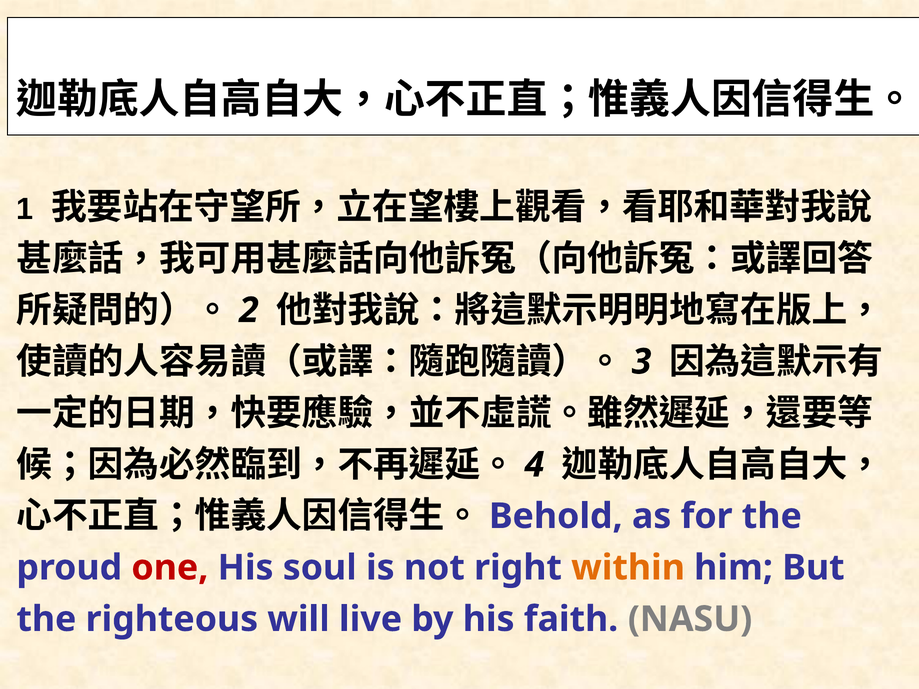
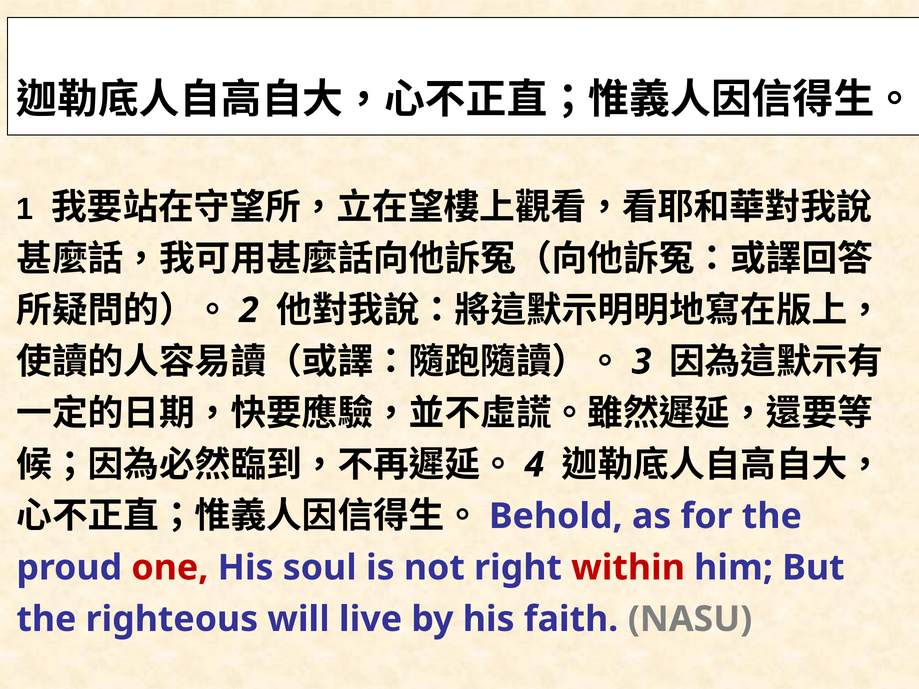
within colour: orange -> red
